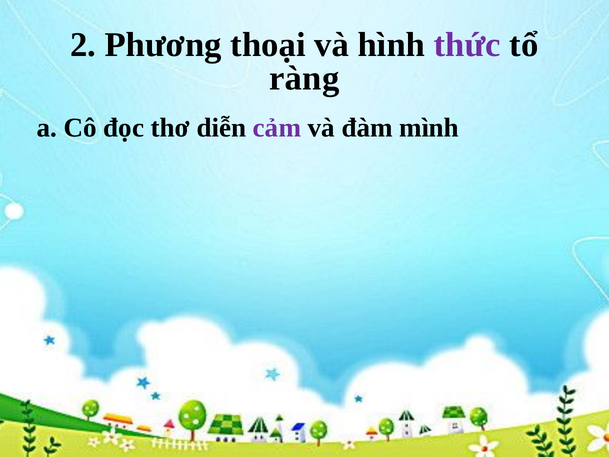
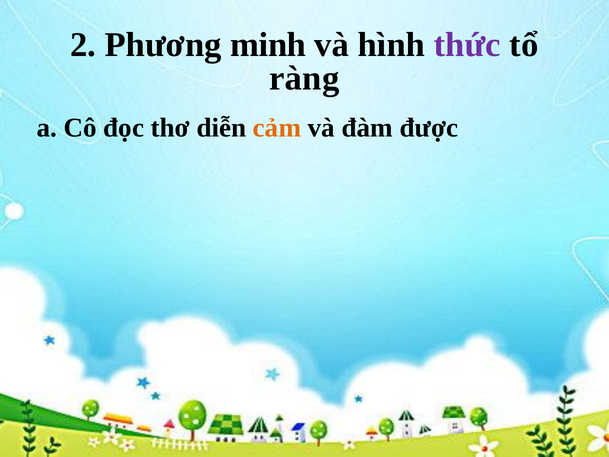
thoại: thoại -> minh
cảm colour: purple -> orange
mình: mình -> được
